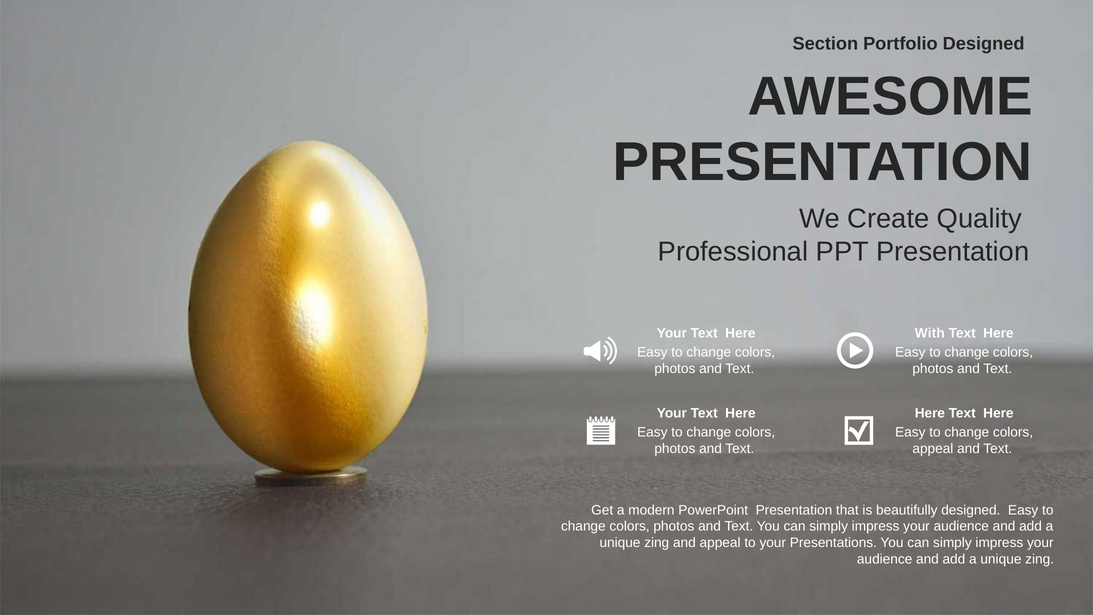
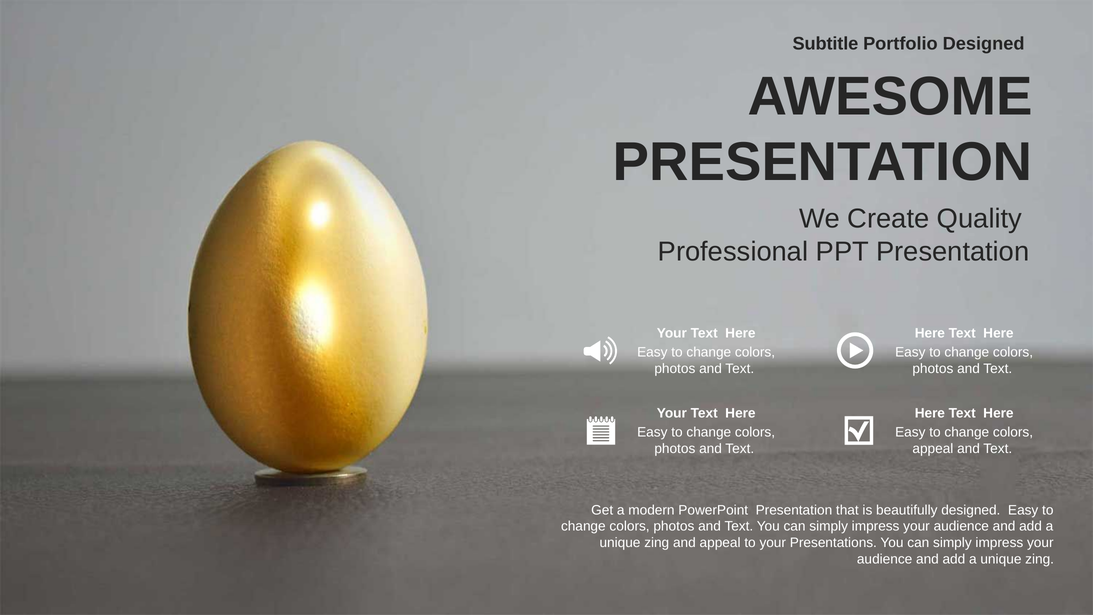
Section: Section -> Subtitle
With at (930, 333): With -> Here
